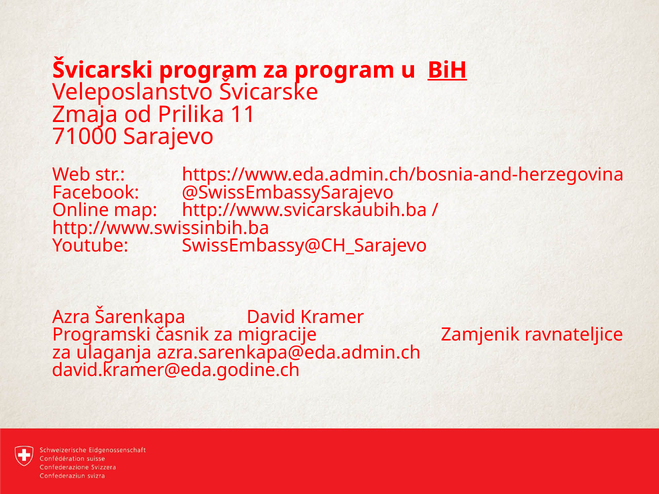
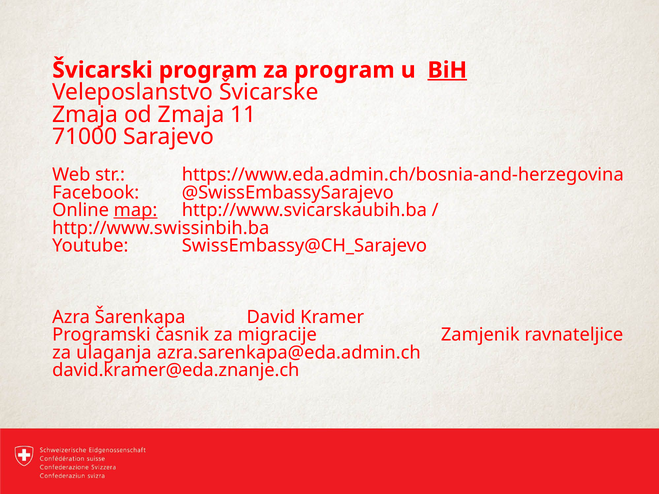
od Prilika: Prilika -> Zmaja
map underline: none -> present
david.kramer@eda.godine.ch: david.kramer@eda.godine.ch -> david.kramer@eda.znanje.ch
